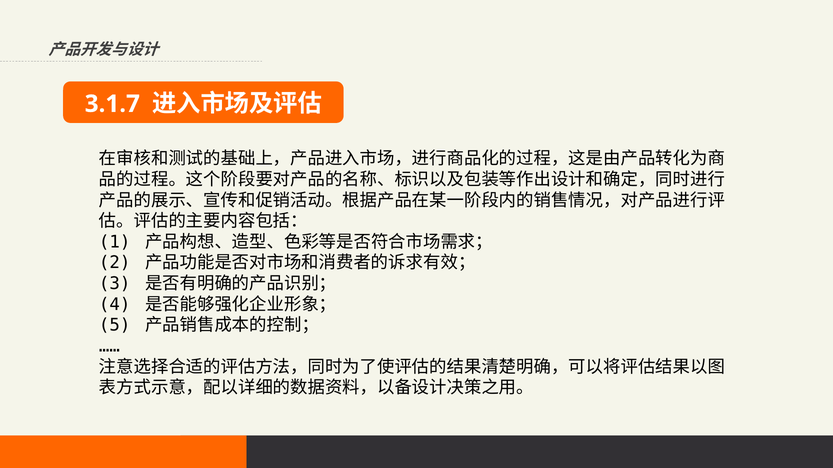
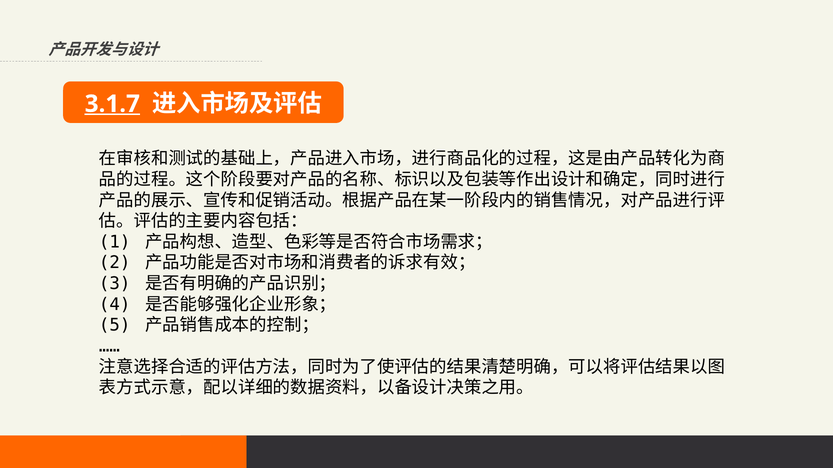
3.1.7 underline: none -> present
